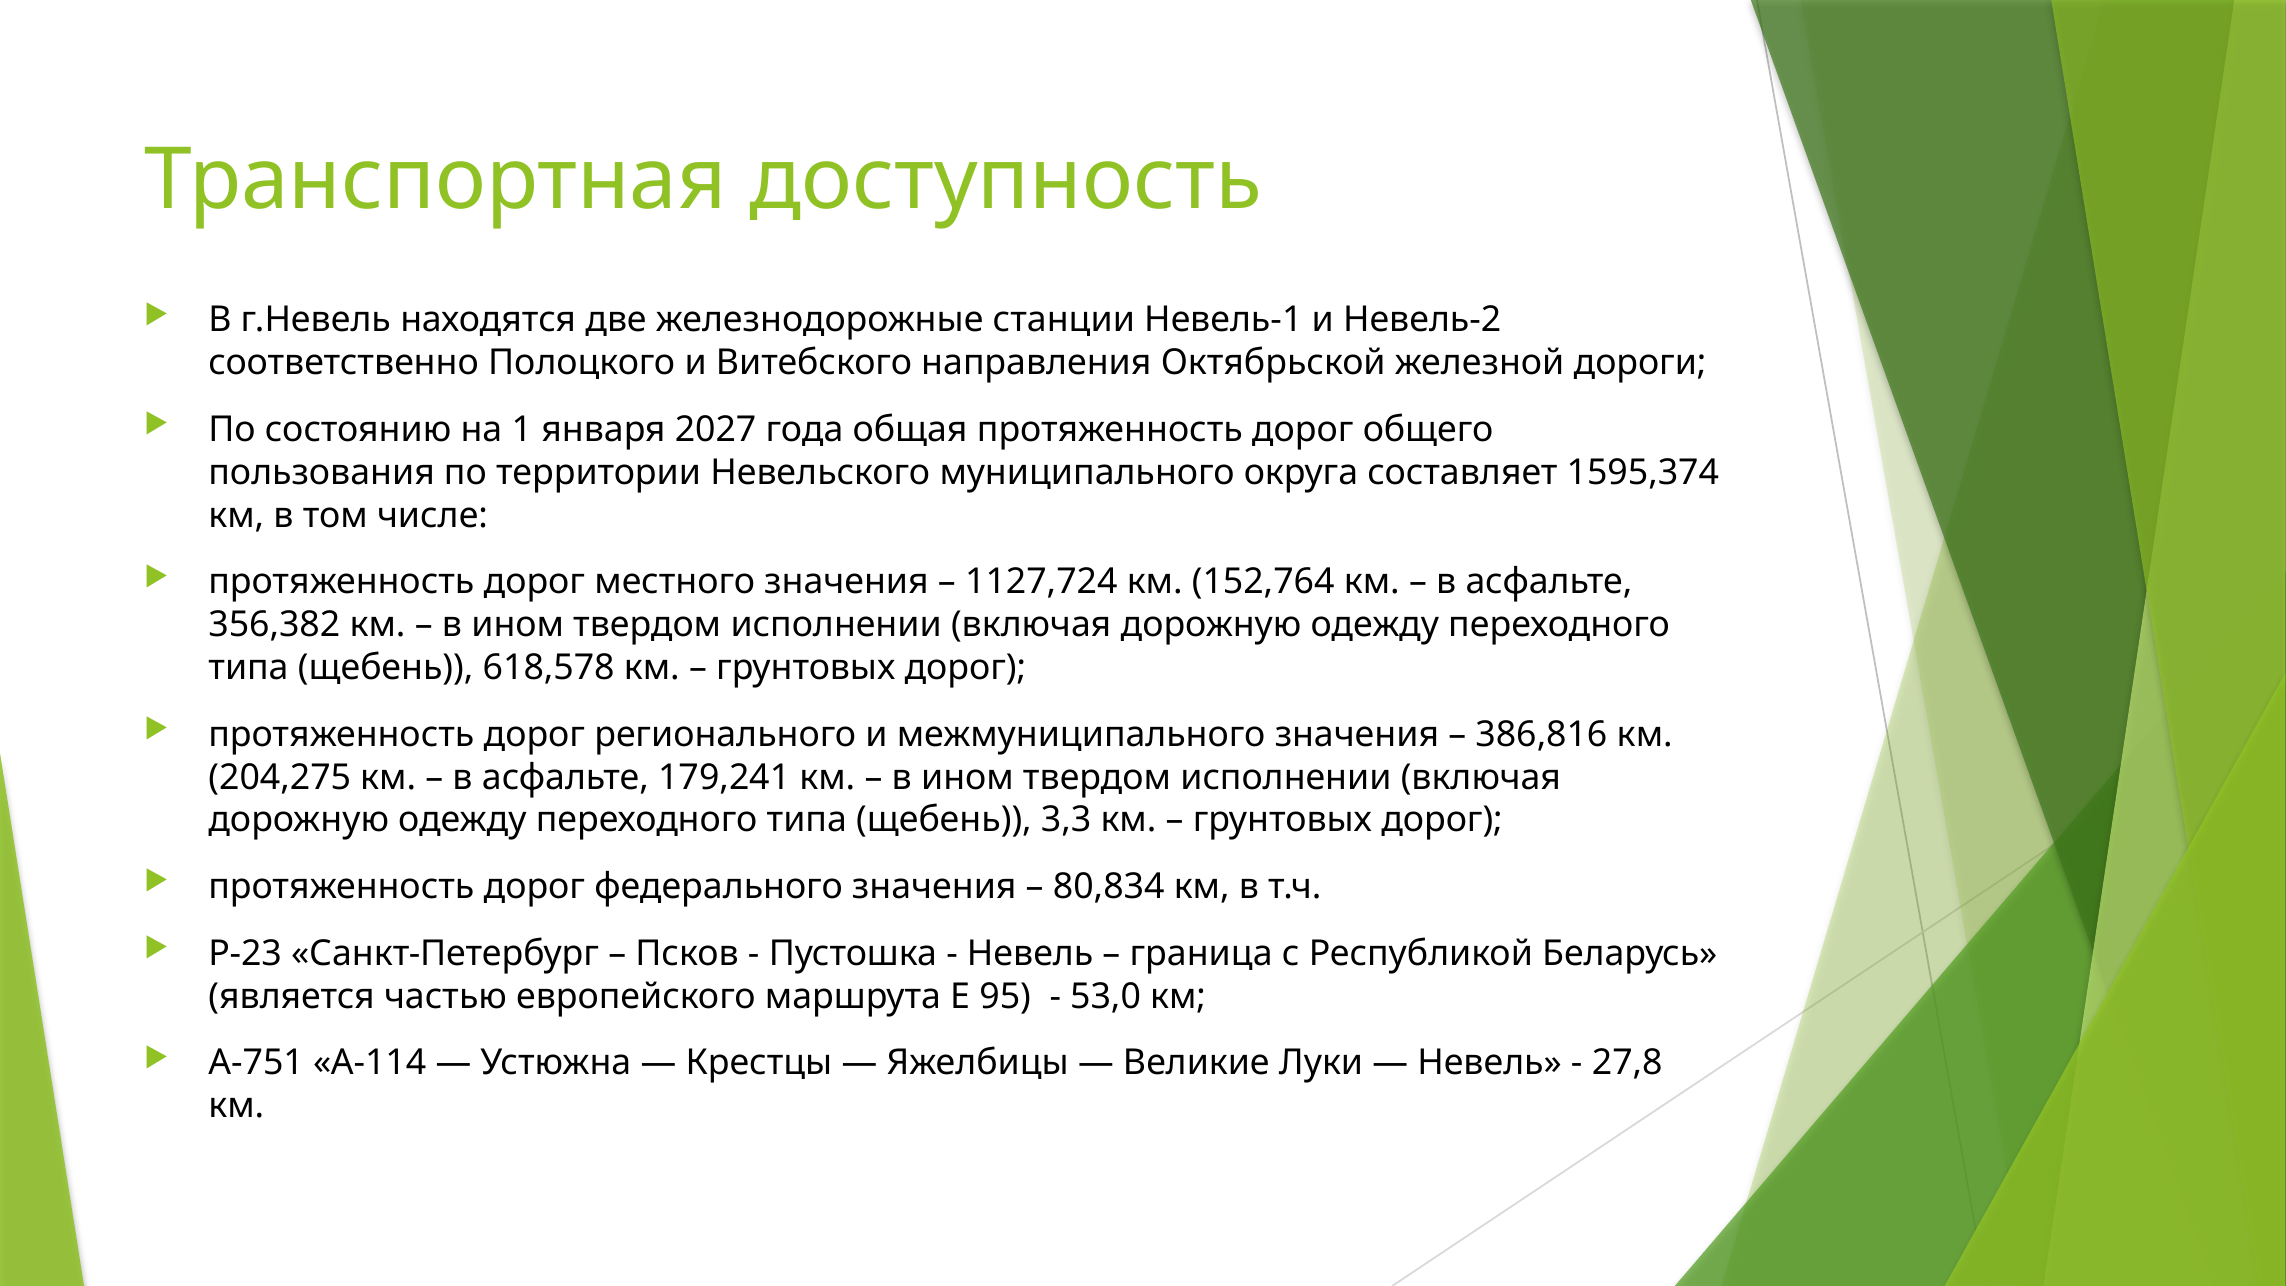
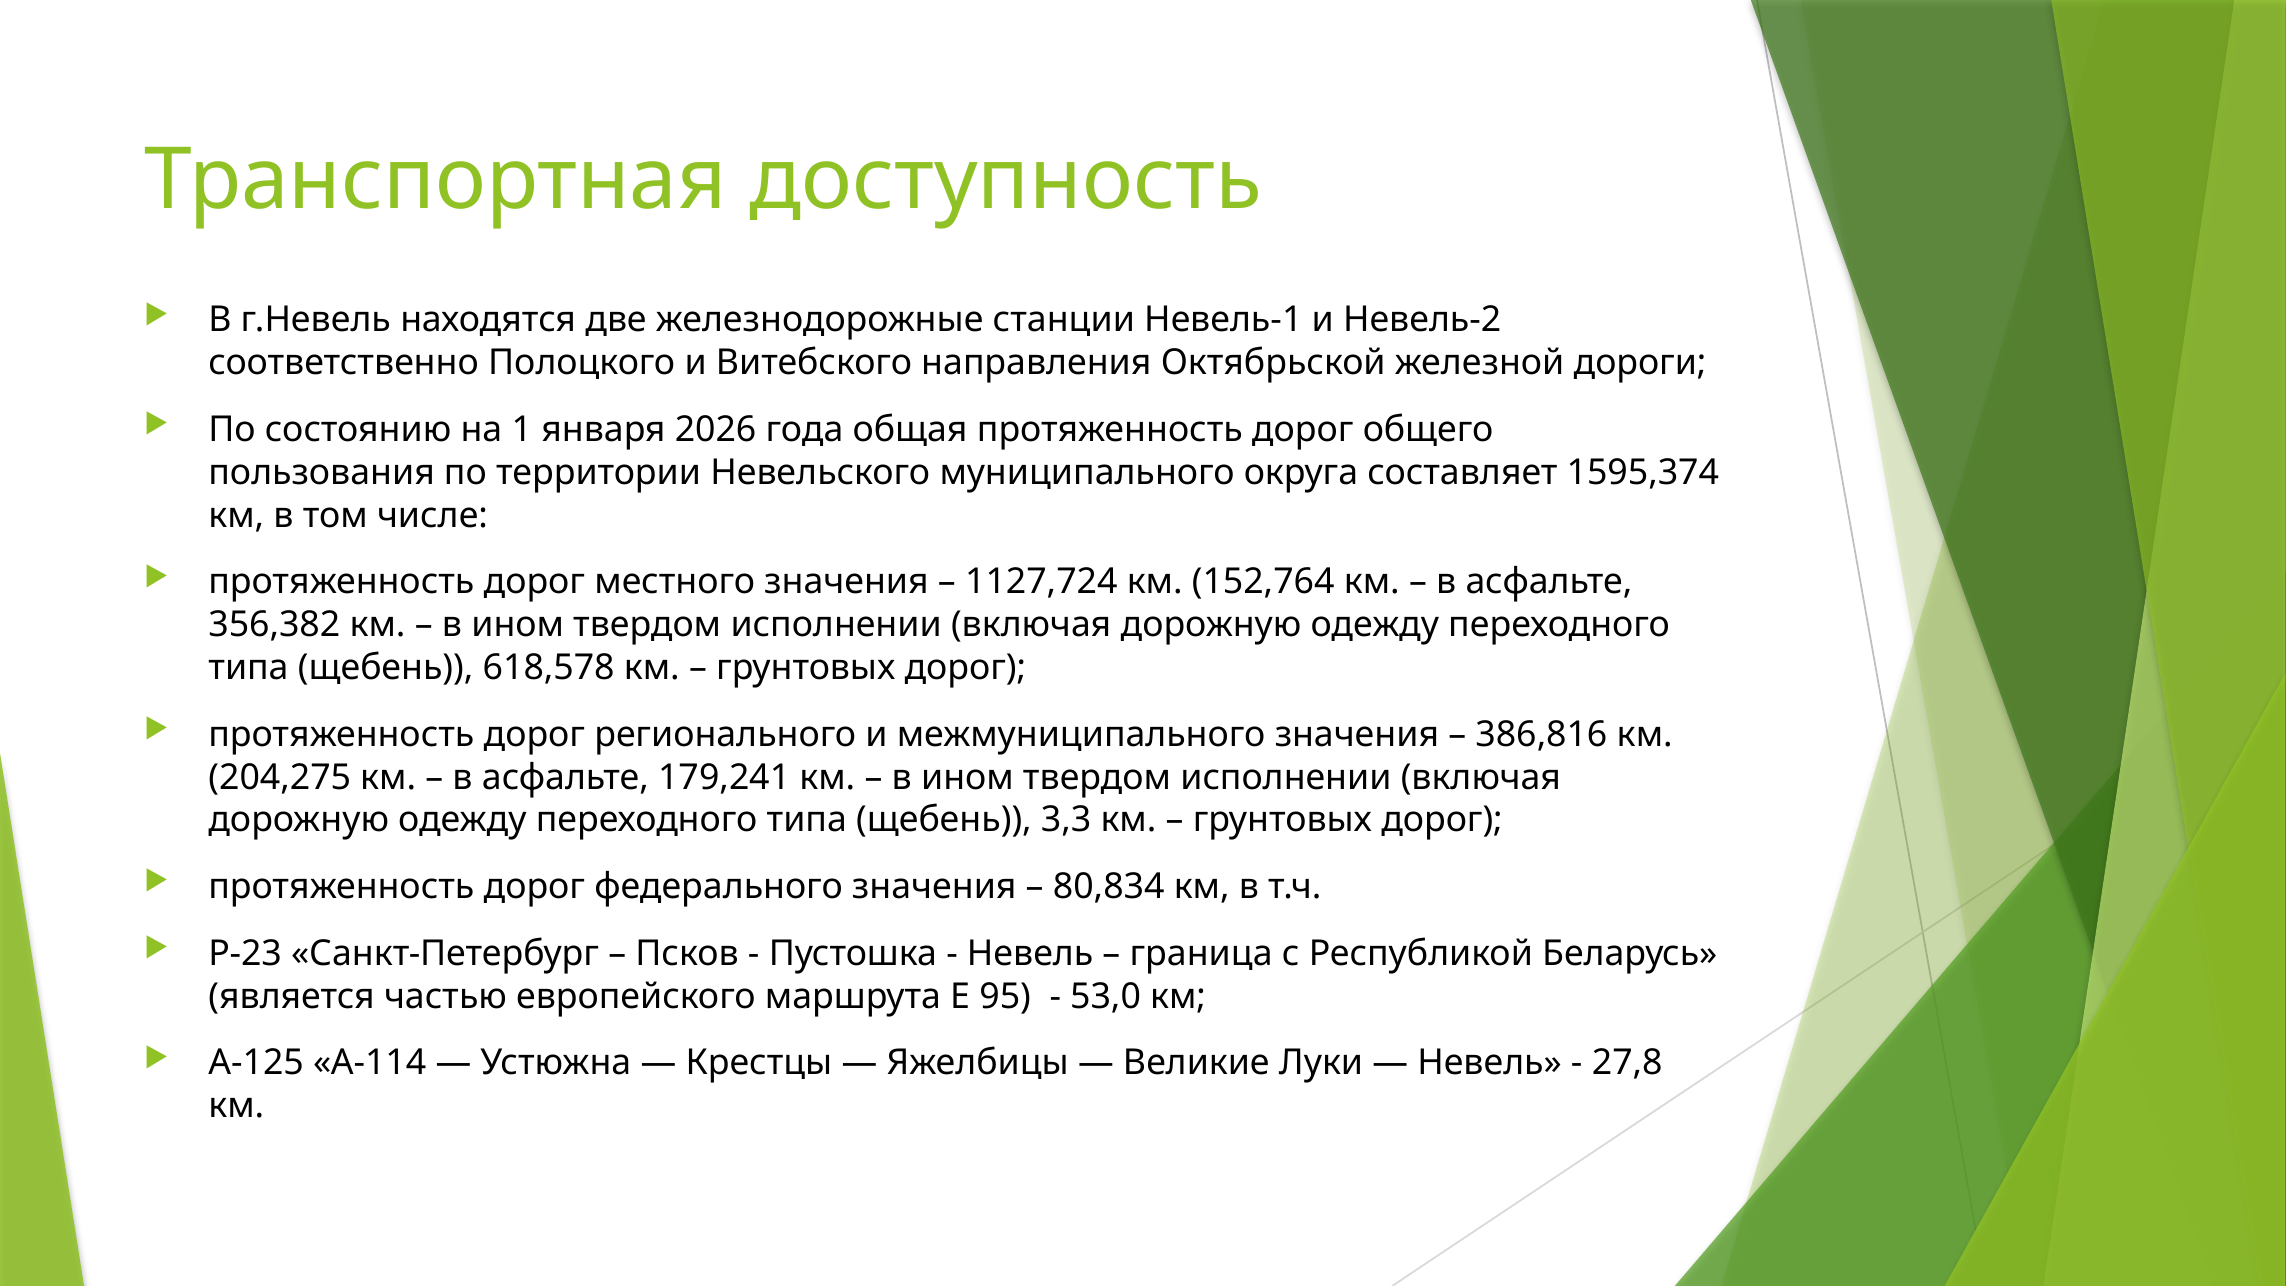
2027: 2027 -> 2026
А-751: А-751 -> А-125
